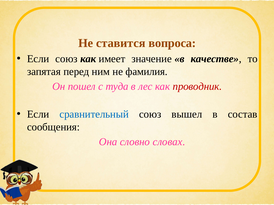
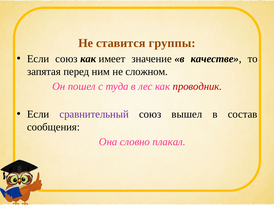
вопроса: вопроса -> группы
фамилия: фамилия -> сложном
сравнительный colour: blue -> purple
словах: словах -> плакал
